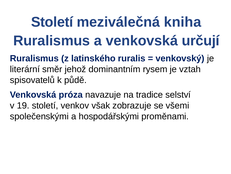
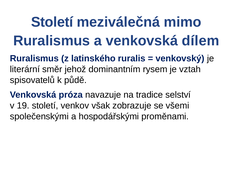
kniha: kniha -> mimo
určují: určují -> dílem
